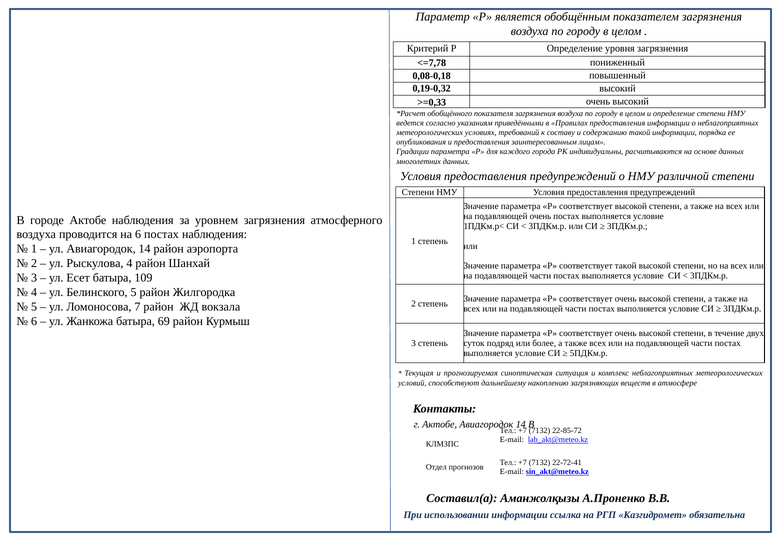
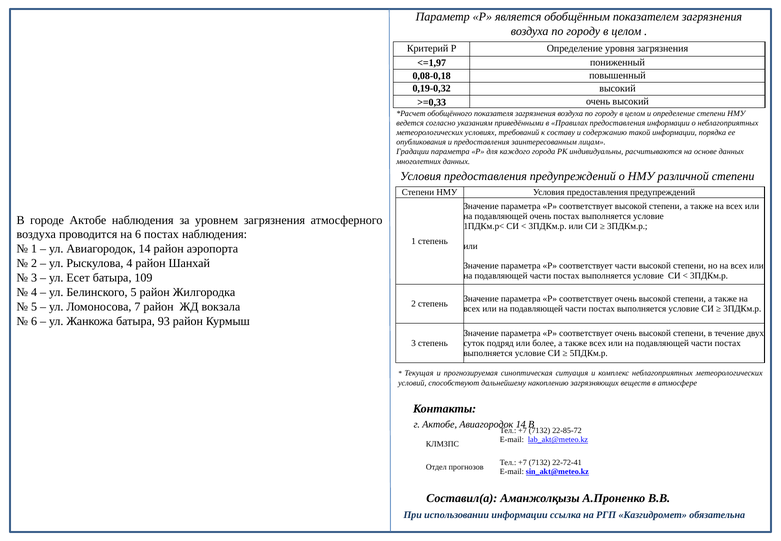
<=7,78: <=7,78 -> <=1,97
соответствует такой: такой -> части
69: 69 -> 93
